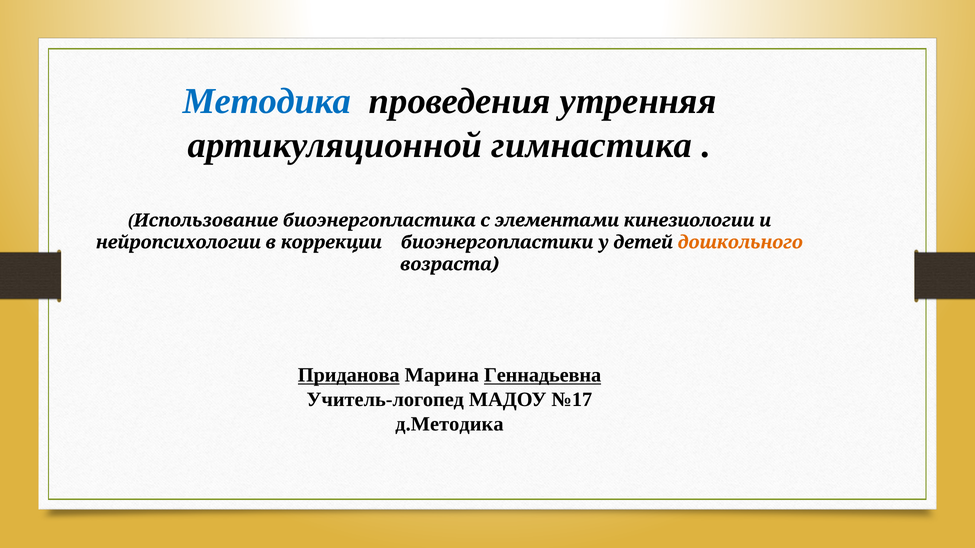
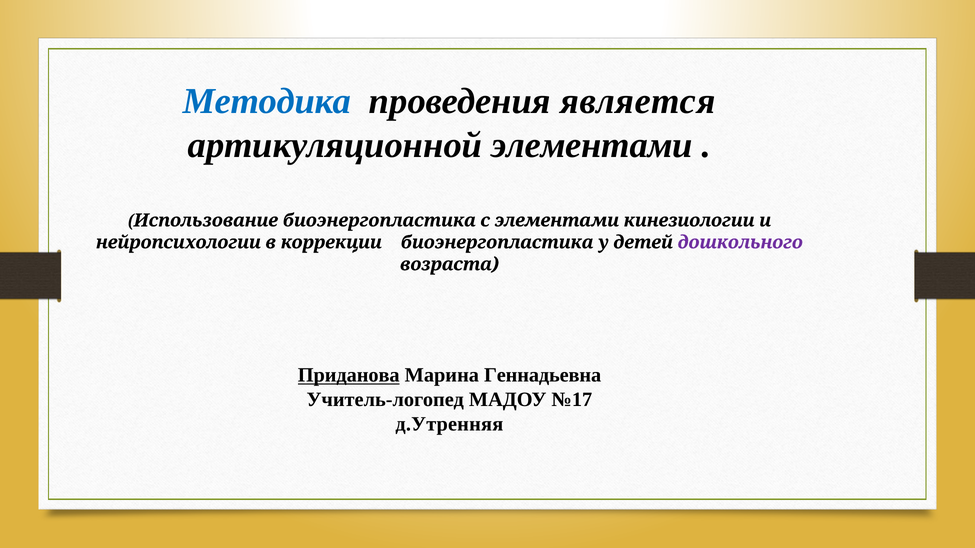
утренняя: утренняя -> является
артикуляционной гимнастика: гимнастика -> элементами
коррекции биоэнергопластики: биоэнергопластики -> биоэнергопластика
дошкольного colour: orange -> purple
Геннадьевна underline: present -> none
д.Методика: д.Методика -> д.Утренняя
